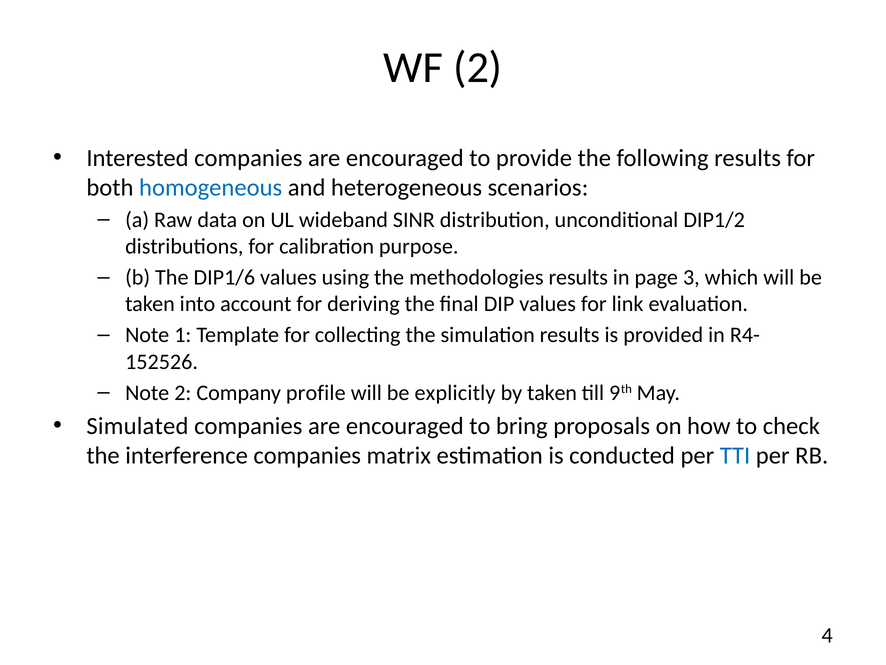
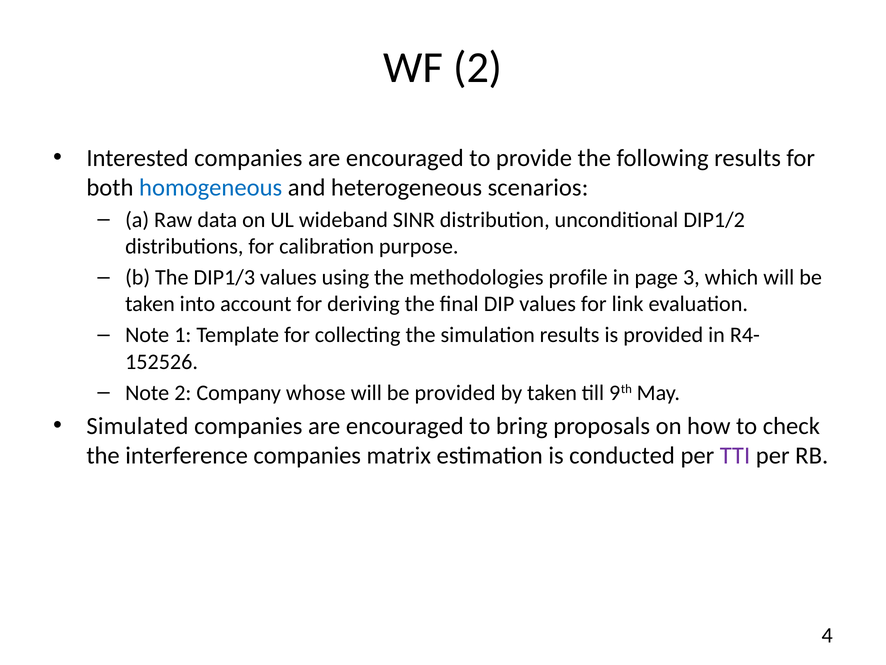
DIP1/6: DIP1/6 -> DIP1/3
methodologies results: results -> profile
profile: profile -> whose
be explicitly: explicitly -> provided
TTI colour: blue -> purple
